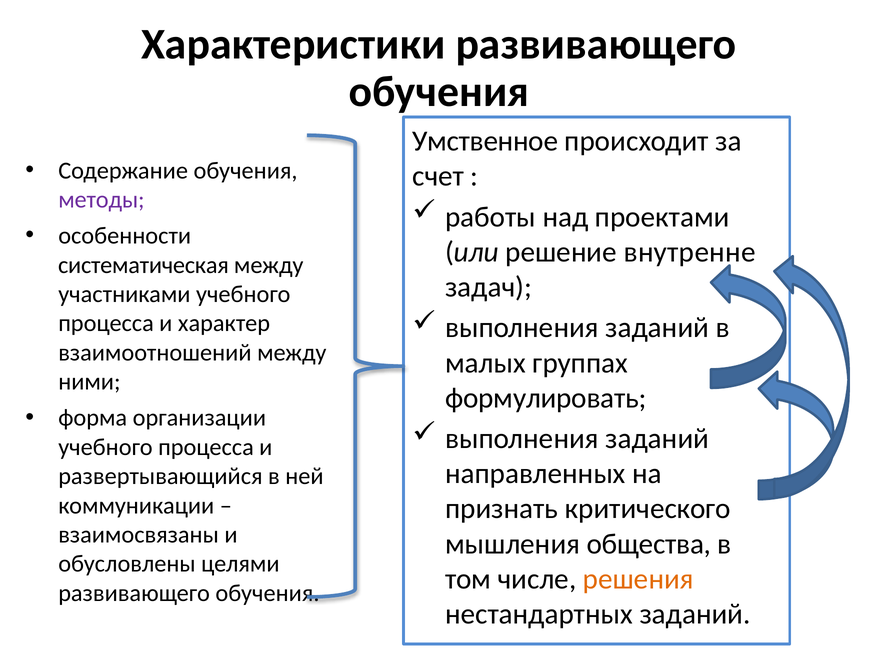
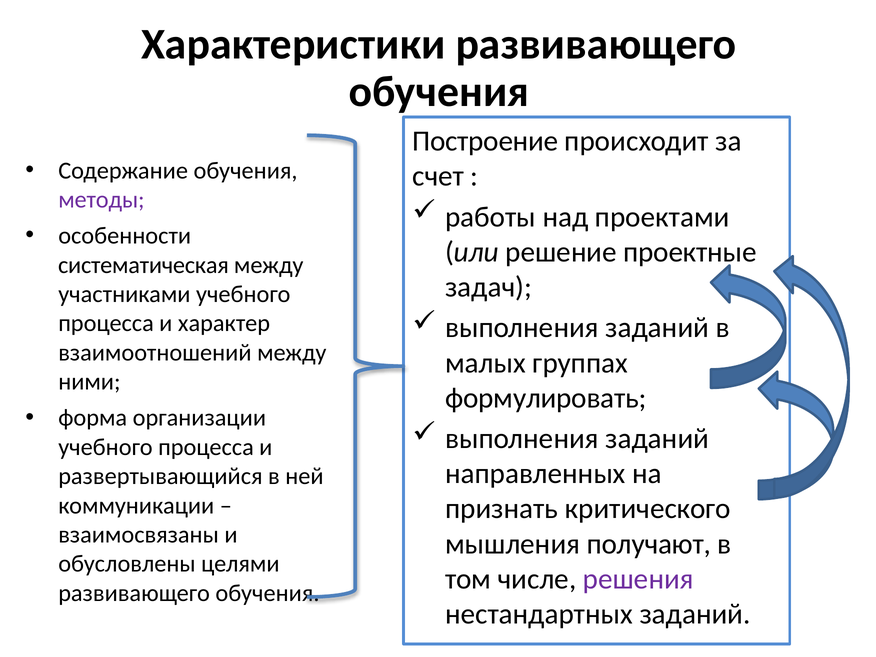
Умственное: Умственное -> Построение
внутренне: внутренне -> проектные
общества: общества -> получают
решения colour: orange -> purple
